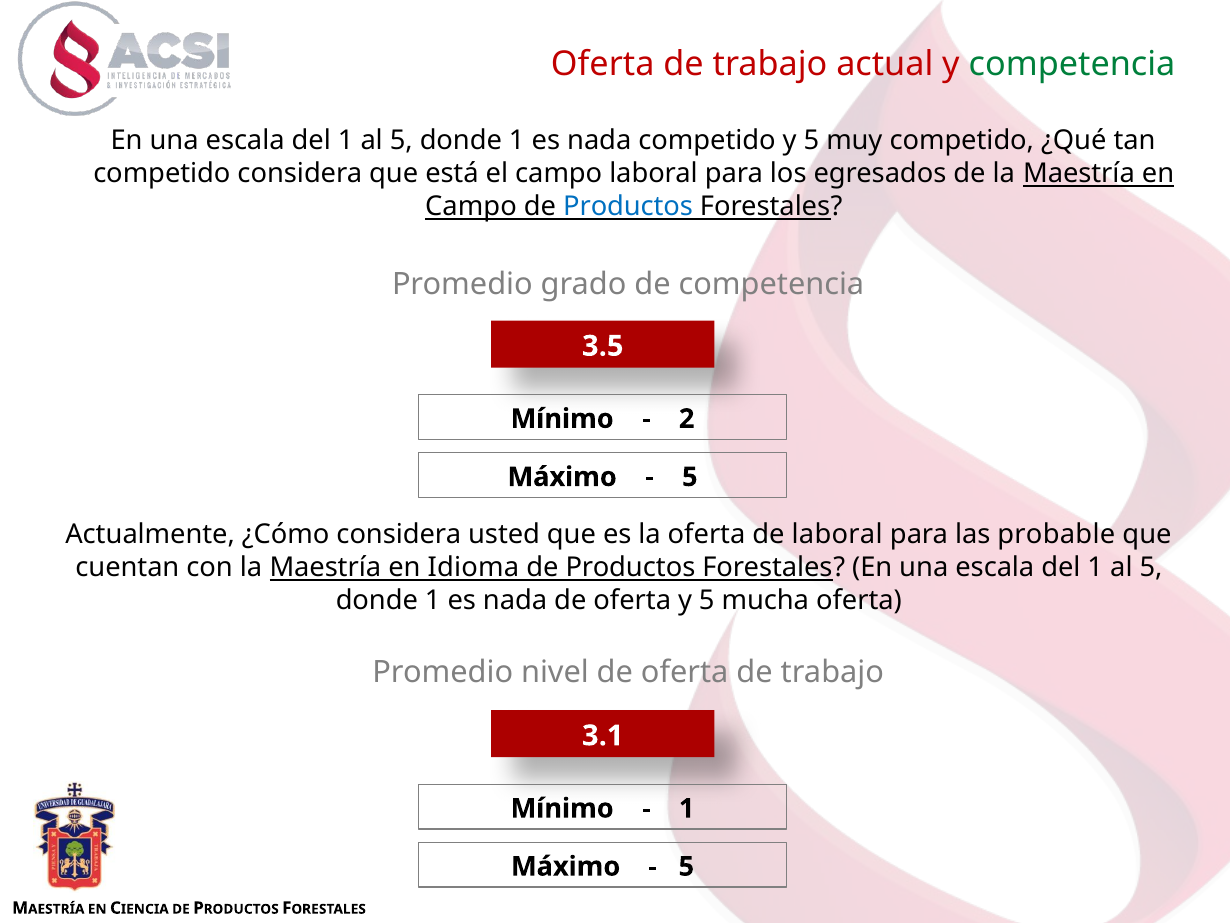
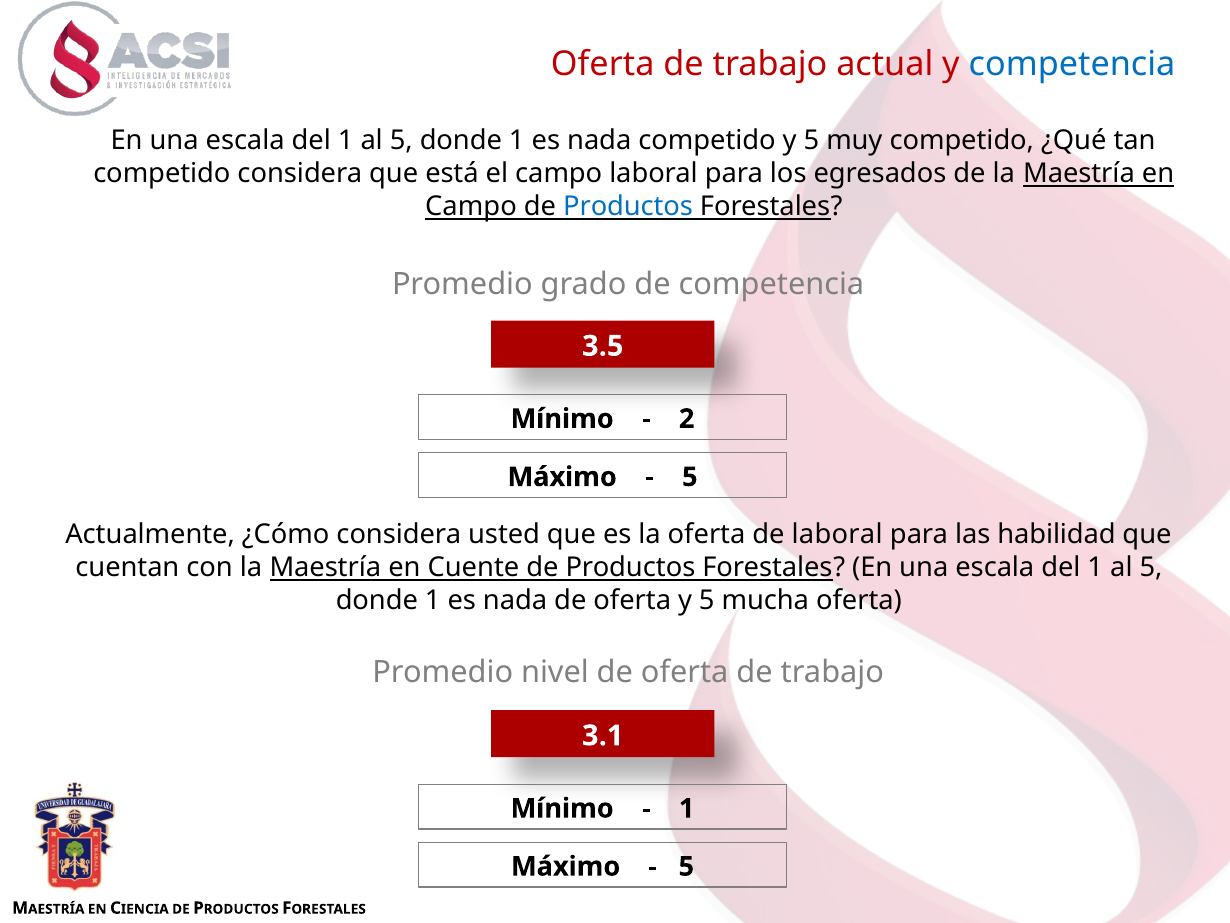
competencia at (1072, 64) colour: green -> blue
probable: probable -> habilidad
Idioma: Idioma -> Cuente
